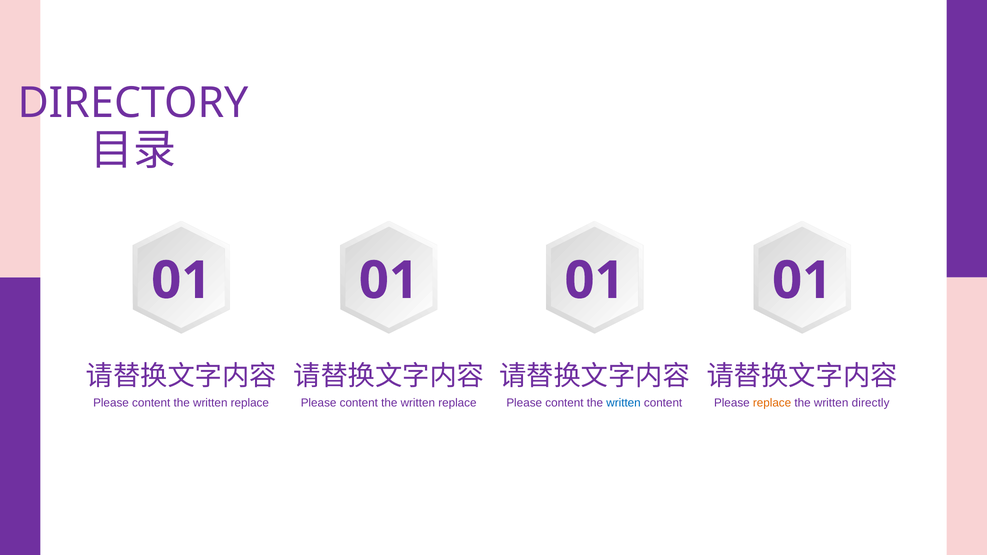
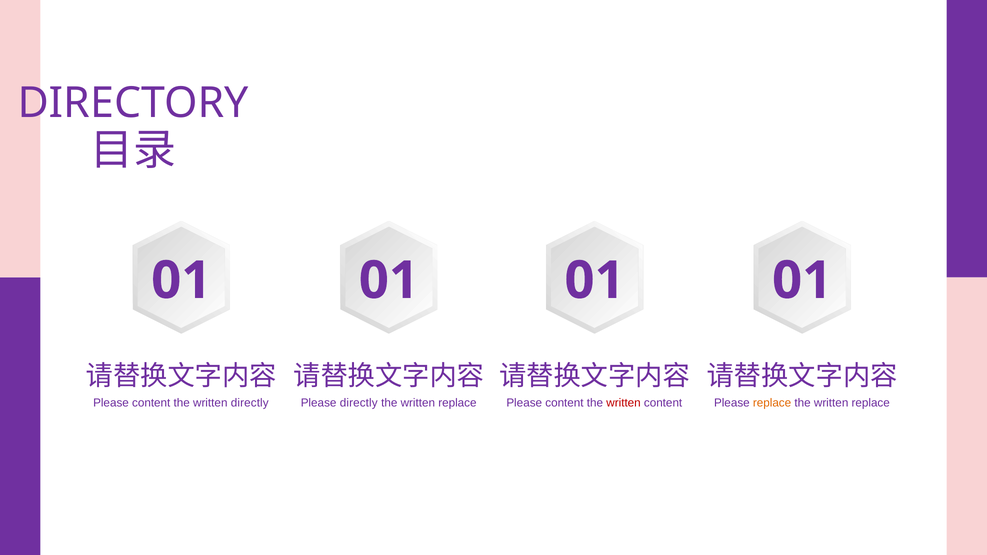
replace at (250, 403): replace -> directly
content at (359, 403): content -> directly
written at (624, 403) colour: blue -> red
directly at (871, 403): directly -> replace
